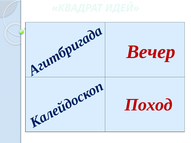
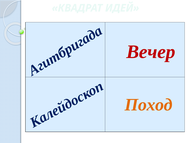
Поход colour: red -> orange
